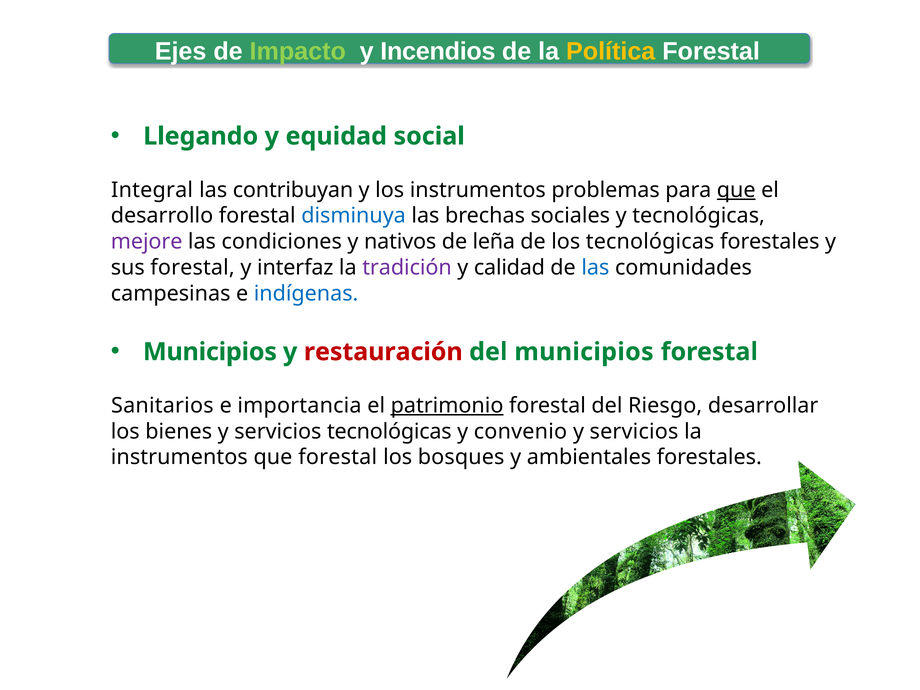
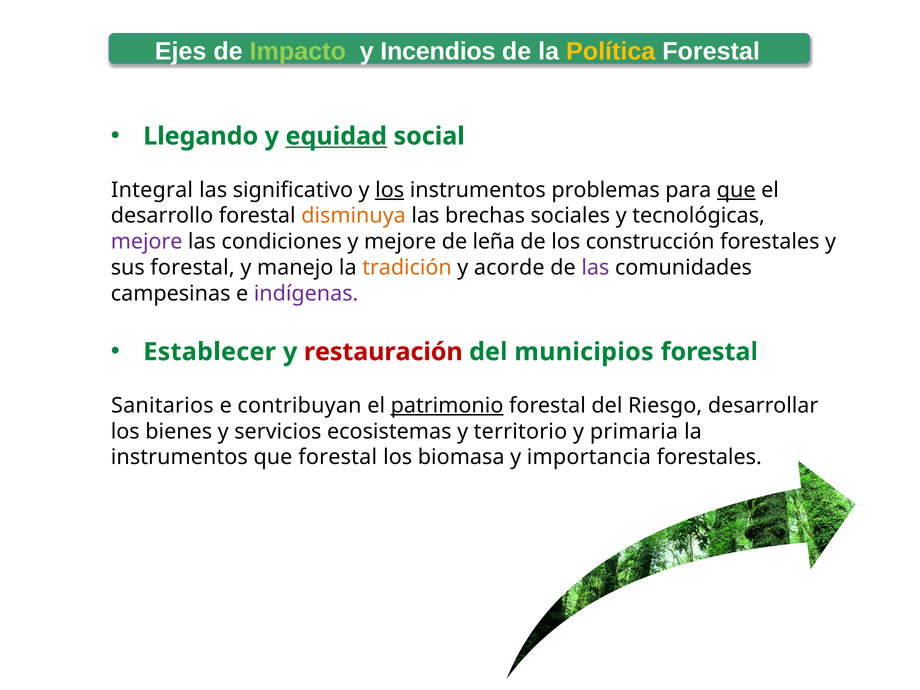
equidad underline: none -> present
contribuyan: contribuyan -> significativo
los at (390, 190) underline: none -> present
disminuya colour: blue -> orange
y nativos: nativos -> mejore
los tecnológicas: tecnológicas -> construcción
interfaz: interfaz -> manejo
tradición colour: purple -> orange
calidad: calidad -> acorde
las at (595, 268) colour: blue -> purple
indígenas colour: blue -> purple
Municipios at (210, 352): Municipios -> Establecer
importancia: importancia -> contribuyan
servicios tecnológicas: tecnológicas -> ecosistemas
convenio: convenio -> territorio
servicios at (634, 431): servicios -> primaria
bosques: bosques -> biomasa
ambientales: ambientales -> importancia
